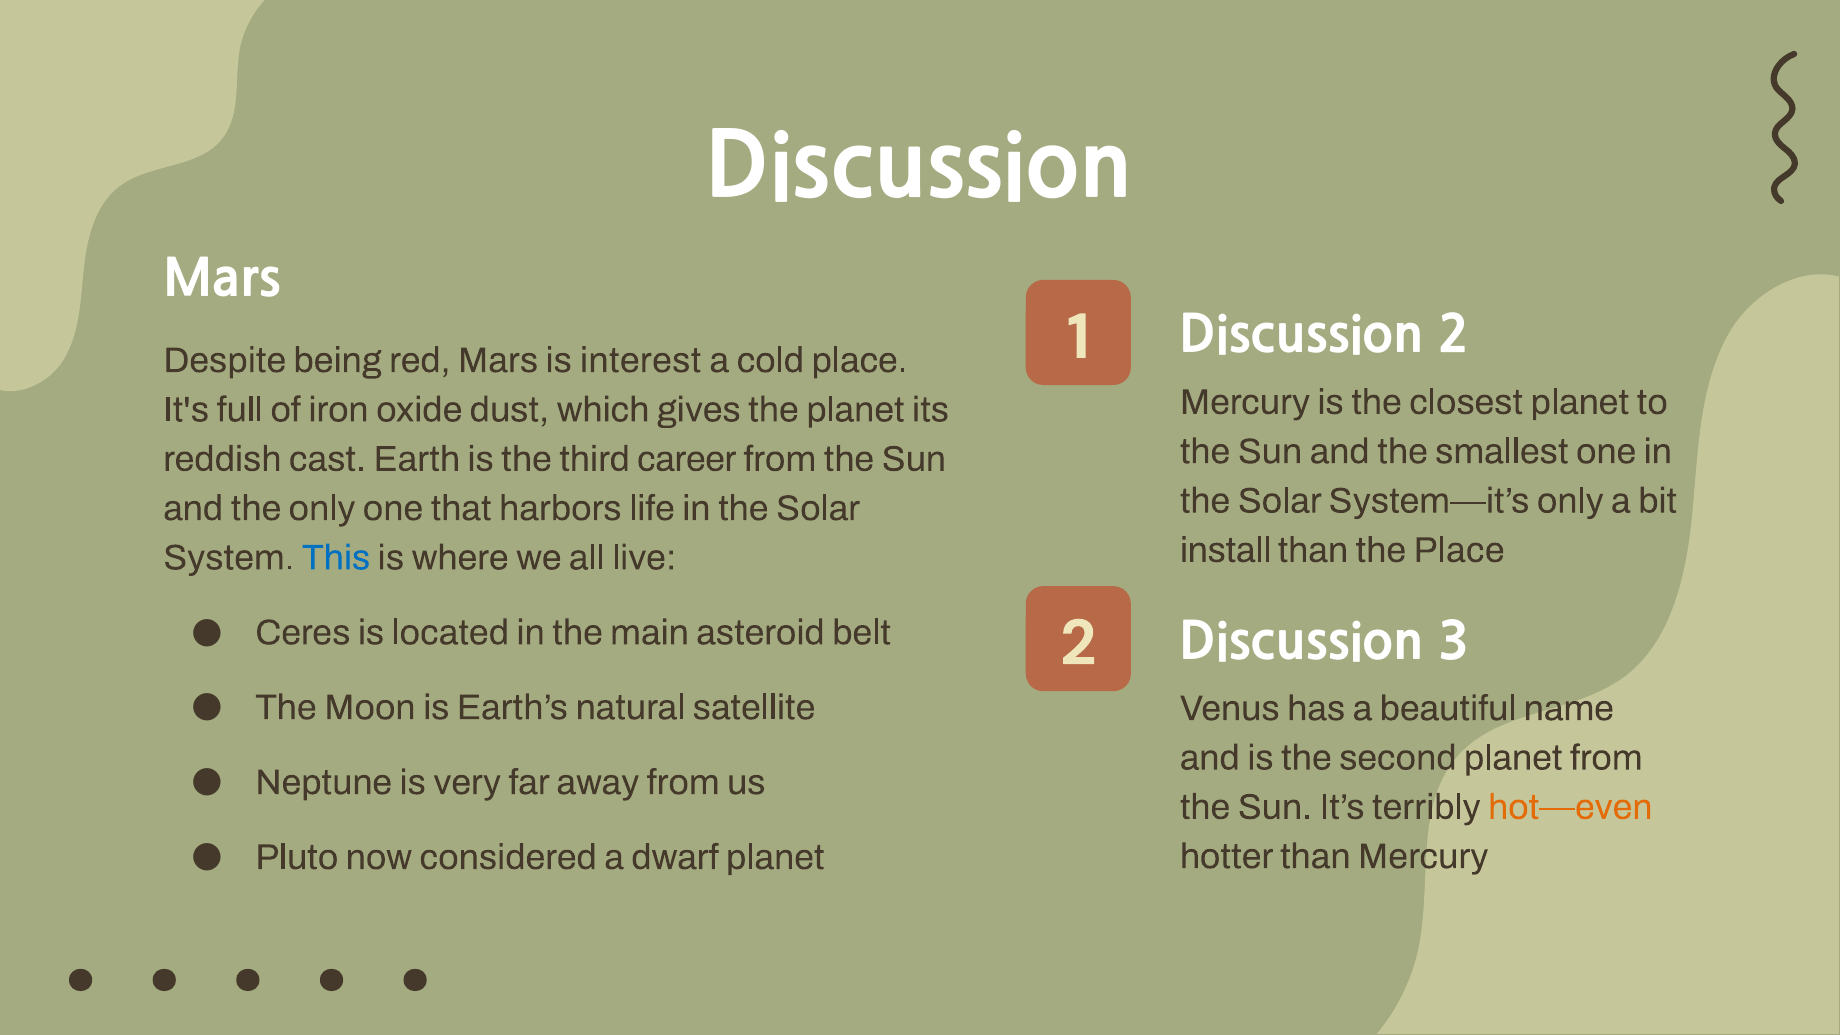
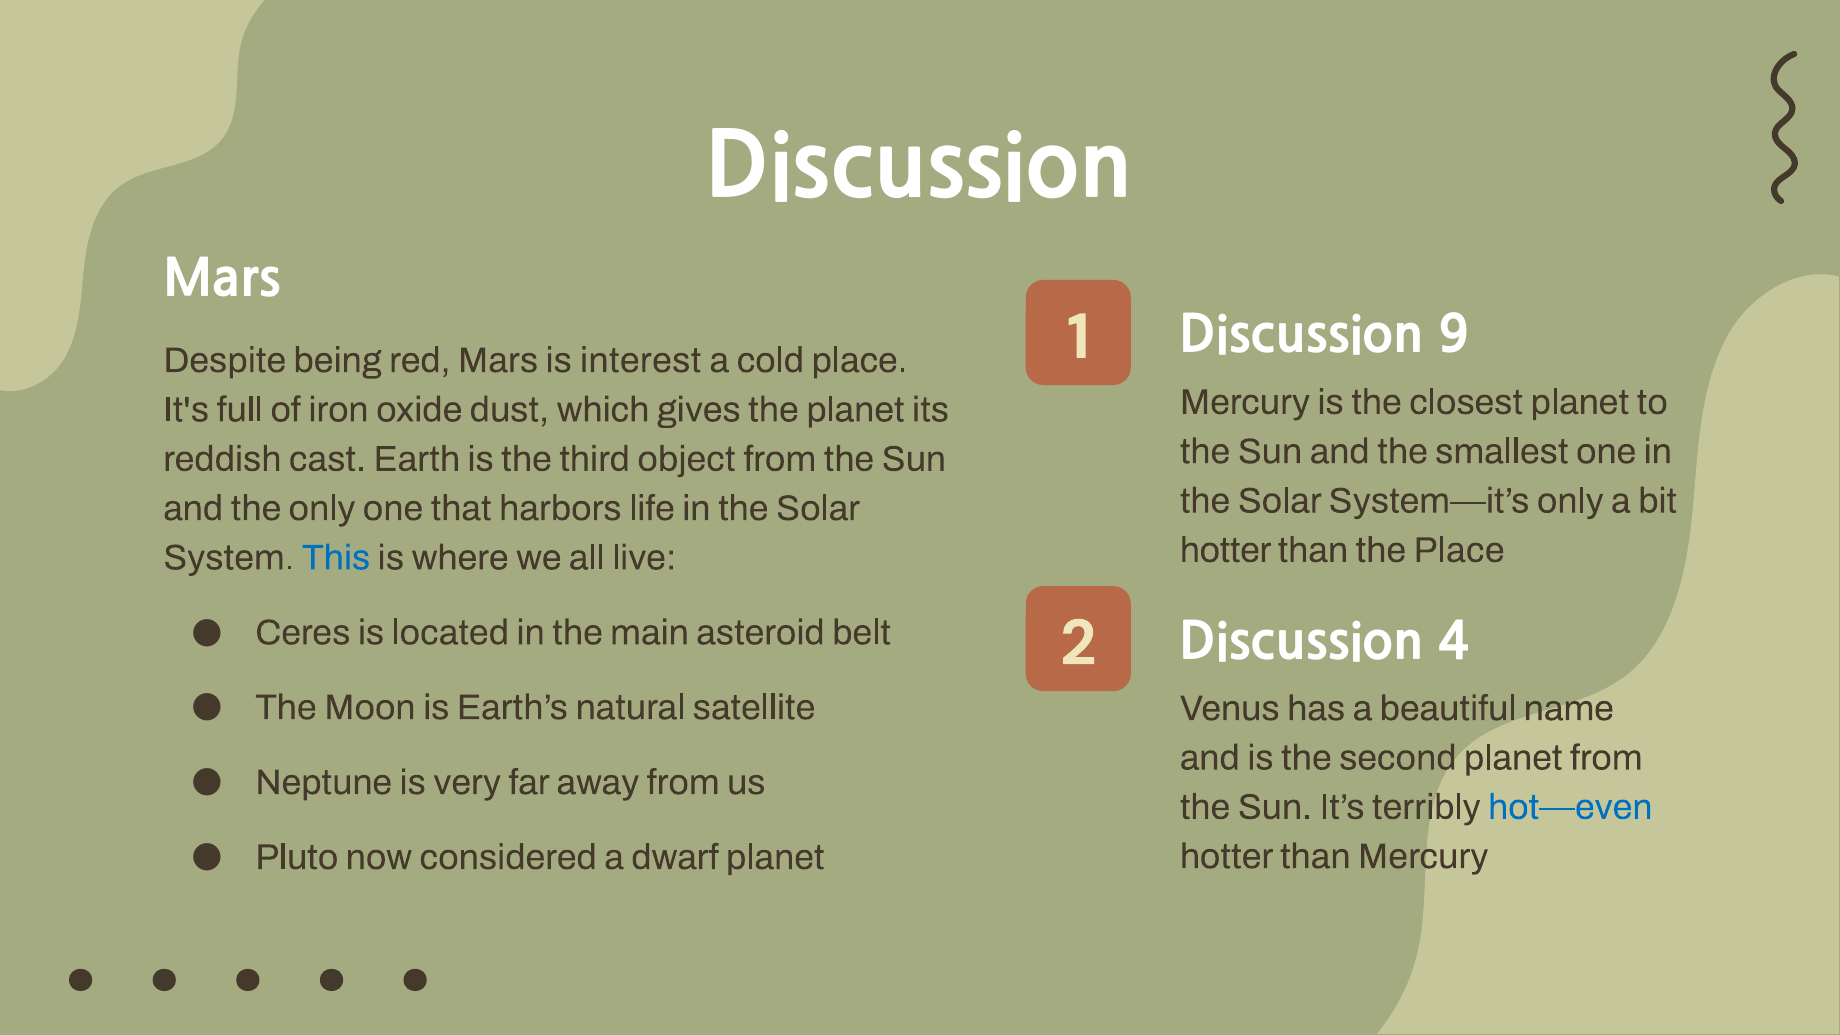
Discussion 2: 2 -> 9
career: career -> object
install at (1226, 550): install -> hotter
3: 3 -> 4
hot—even colour: orange -> blue
